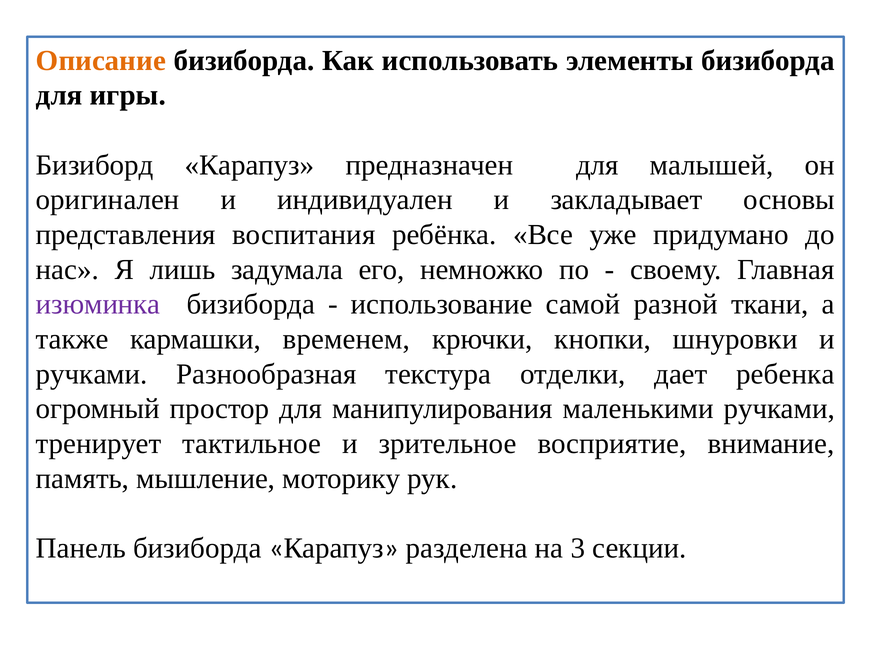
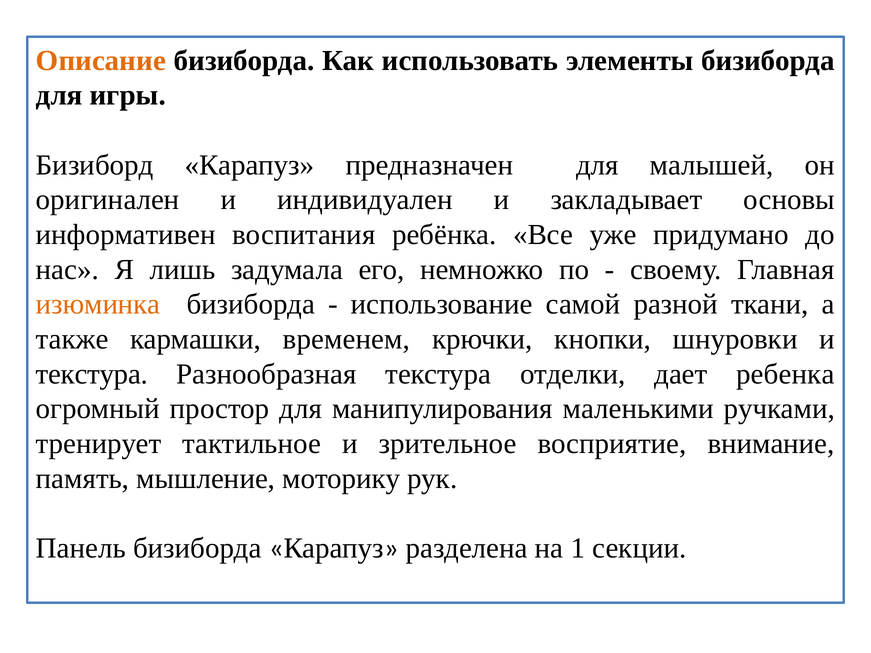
представления: представления -> информативен
изюминка colour: purple -> orange
ручками at (92, 374): ручками -> текстура
3: 3 -> 1
